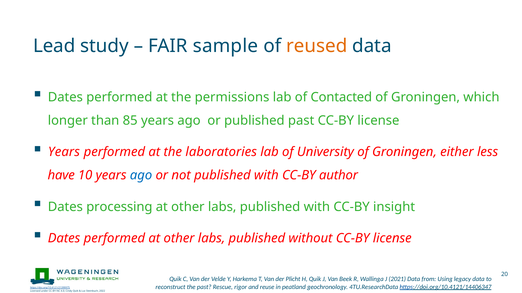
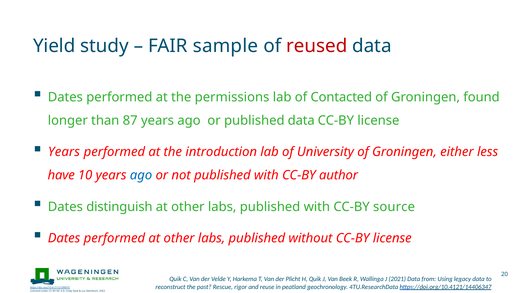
Lead: Lead -> Yield
reused colour: orange -> red
which: which -> found
85: 85 -> 87
published past: past -> data
laboratories: laboratories -> introduction
processing: processing -> distinguish
insight: insight -> source
